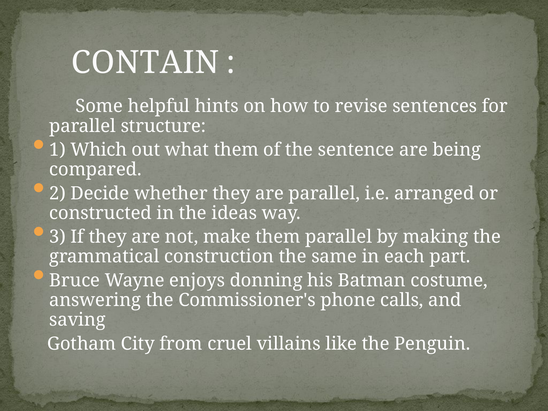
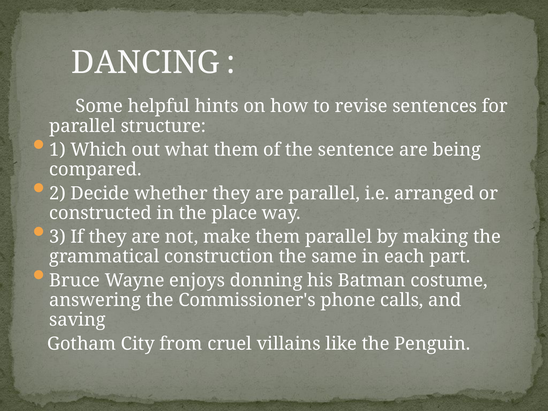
CONTAIN: CONTAIN -> DANCING
ideas: ideas -> place
